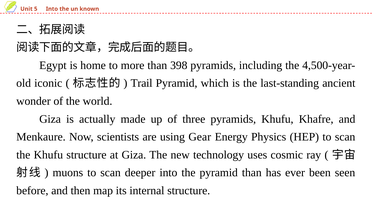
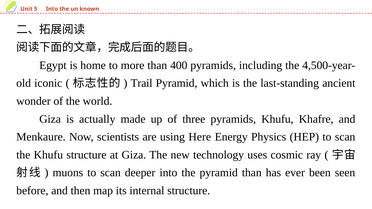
398: 398 -> 400
Gear: Gear -> Here
